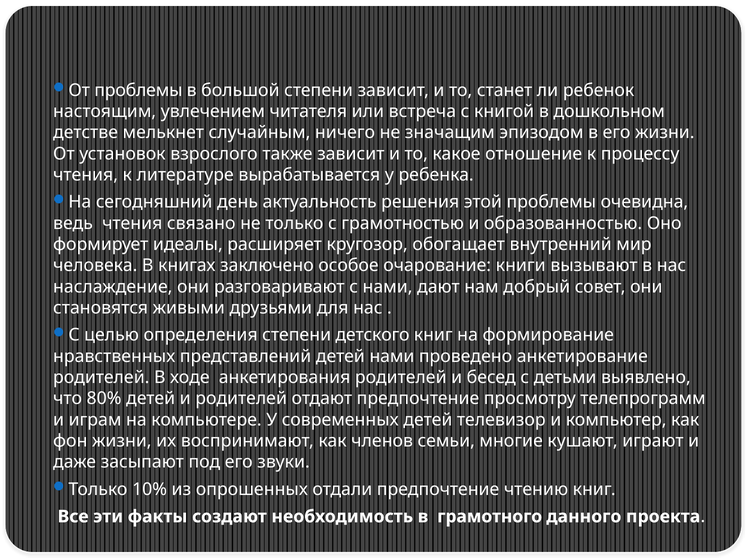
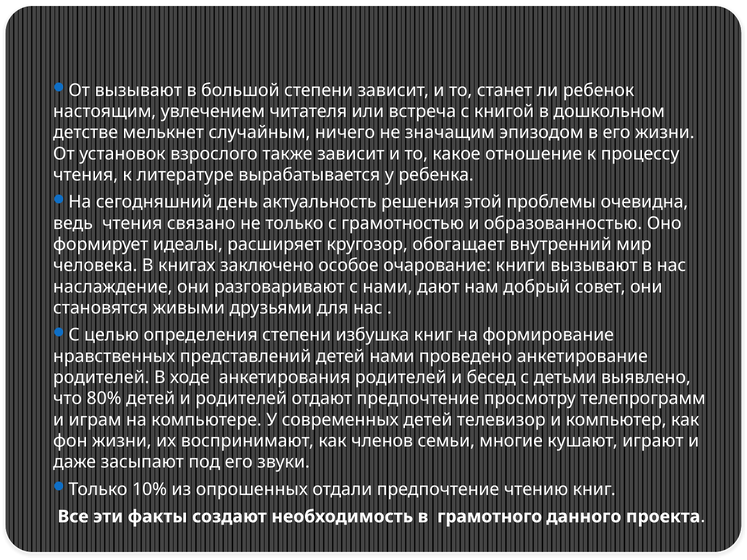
От проблемы: проблемы -> вызывают
детского: детского -> избушка
